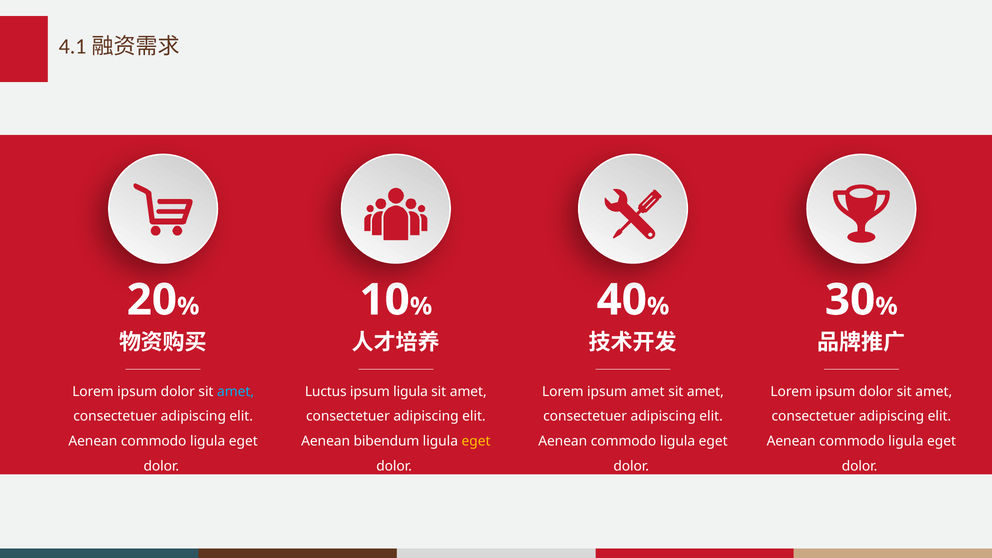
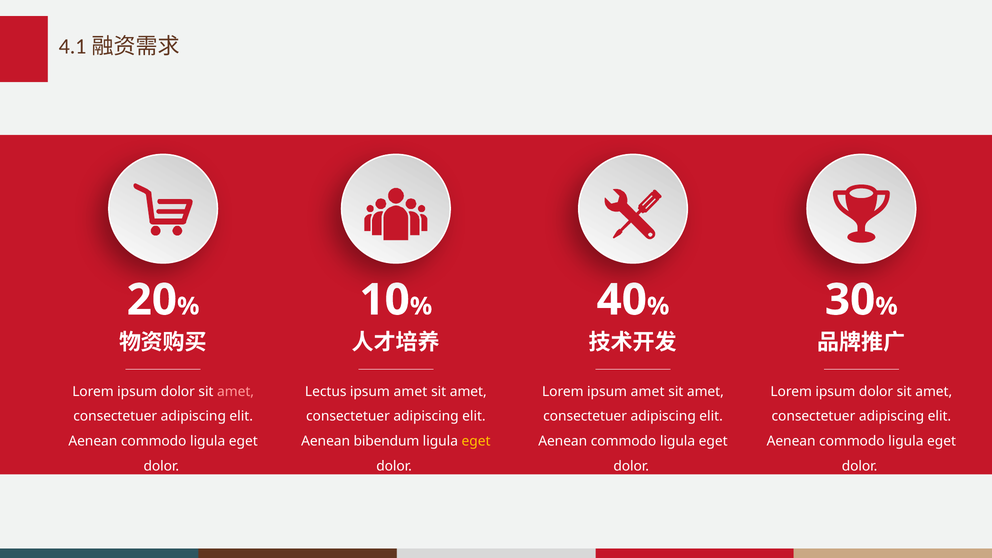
amet at (236, 392) colour: light blue -> pink
Luctus: Luctus -> Lectus
ligula at (411, 392): ligula -> amet
